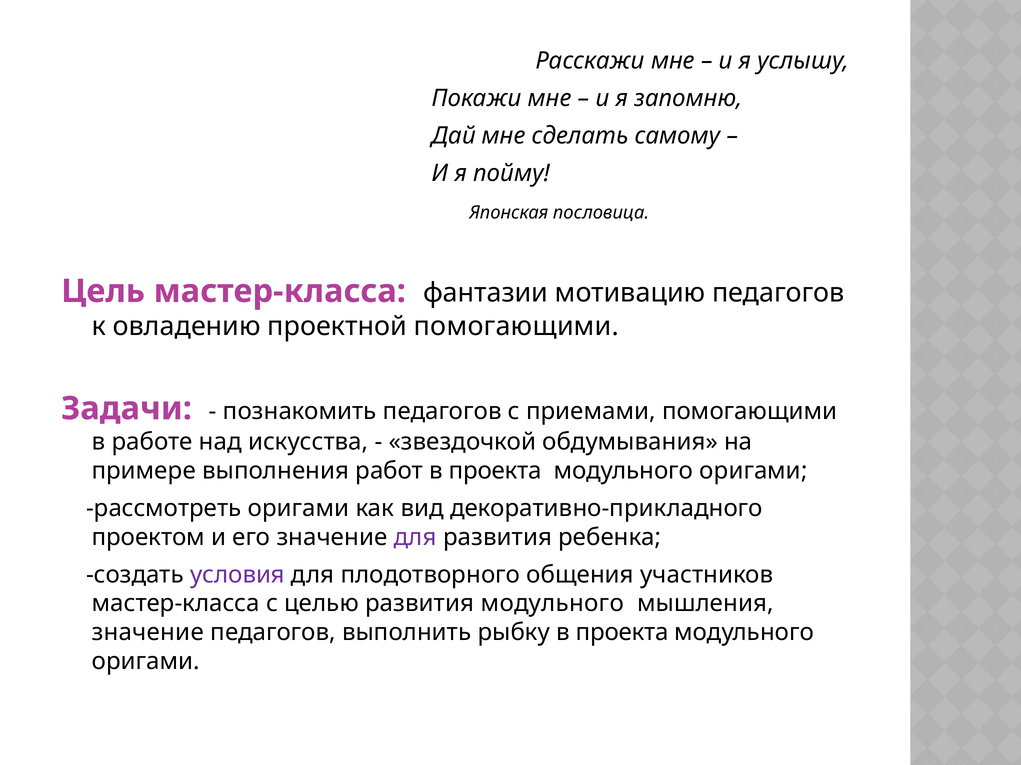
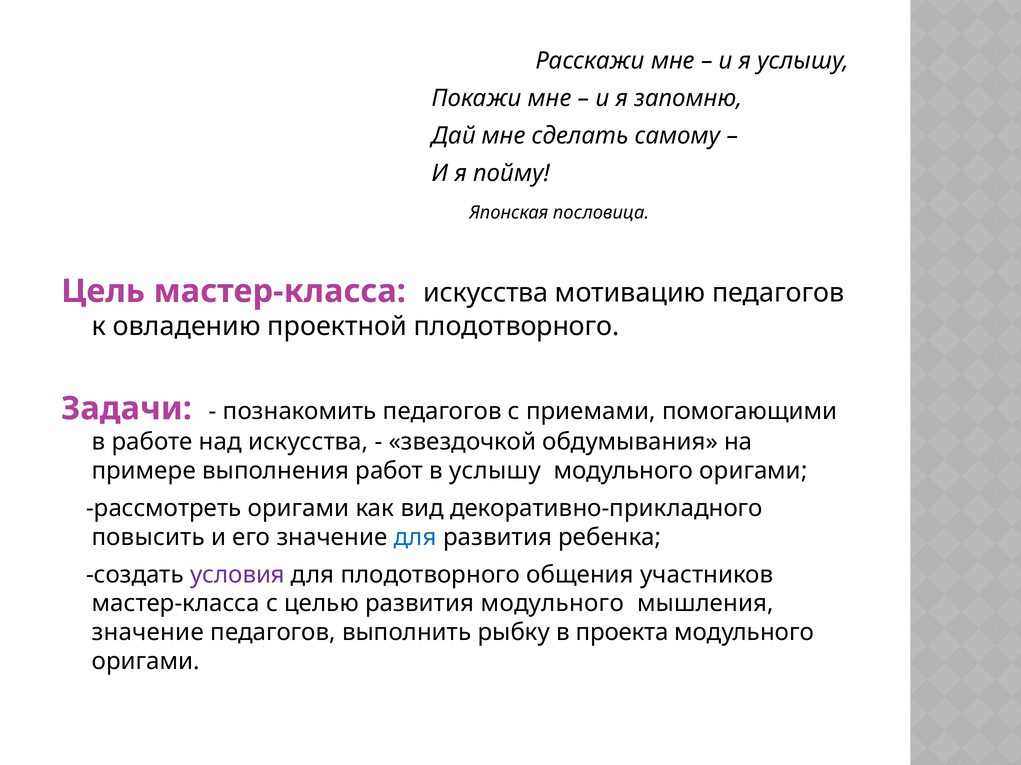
мастер-класса фантазии: фантазии -> искусства
проектной помогающими: помогающими -> плодотворного
работ в проекта: проекта -> услышу
проектом: проектом -> повысить
для at (415, 538) colour: purple -> blue
